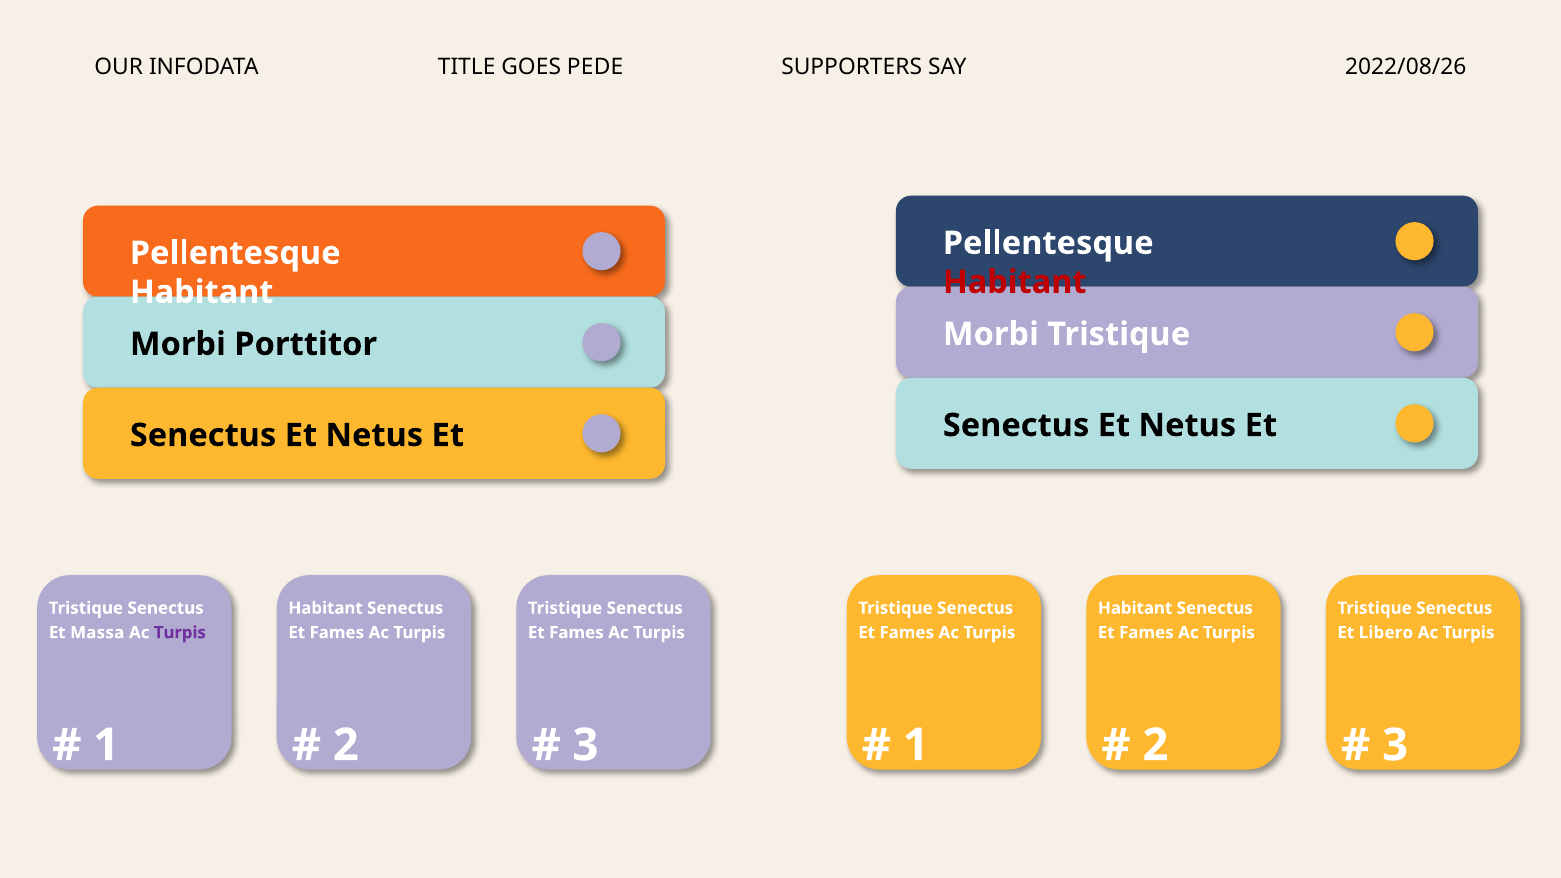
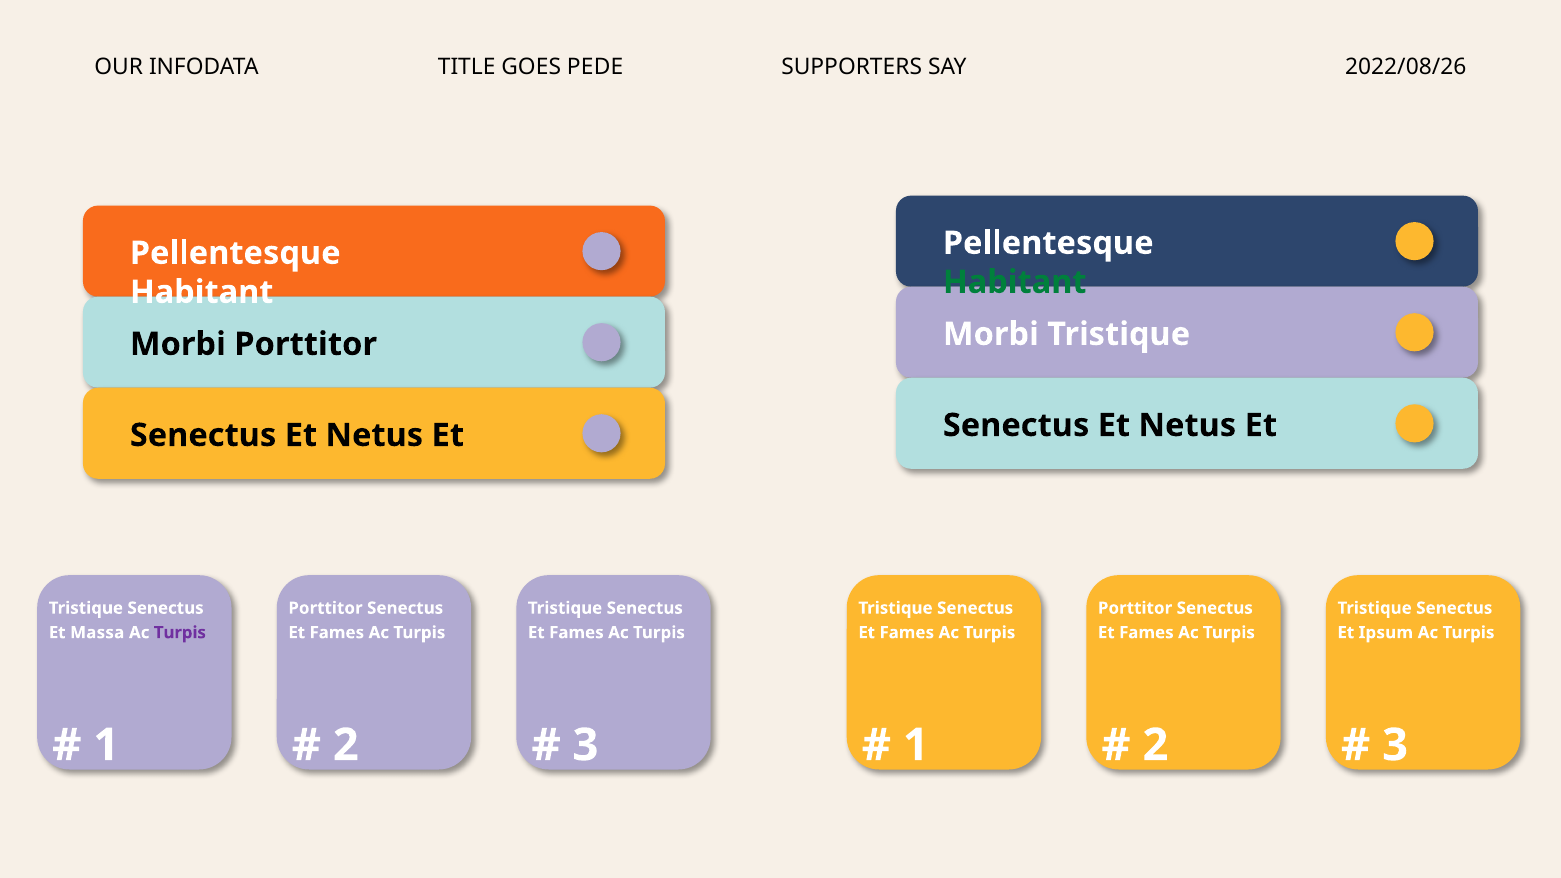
Habitant at (1015, 282) colour: red -> green
Habitant at (326, 608): Habitant -> Porttitor
Habitant at (1135, 608): Habitant -> Porttitor
Libero: Libero -> Ipsum
